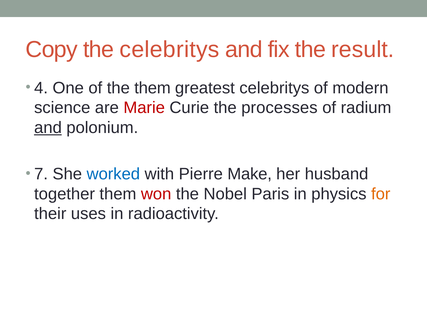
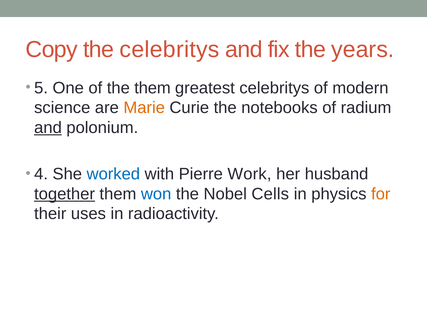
result: result -> years
4: 4 -> 5
Marie colour: red -> orange
processes: processes -> notebooks
7: 7 -> 4
Make: Make -> Work
together underline: none -> present
won colour: red -> blue
Paris: Paris -> Cells
